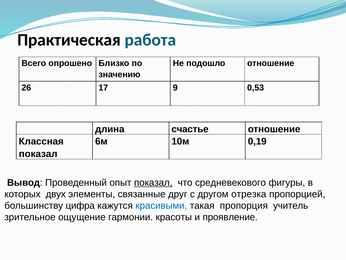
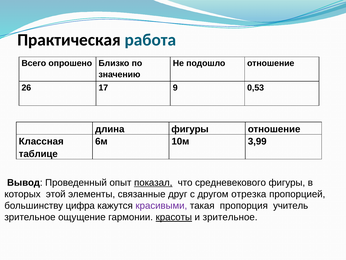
длина счастье: счастье -> фигуры
0,19: 0,19 -> 3,99
показал at (38, 154): показал -> таблице
двух: двух -> этой
красивыми colour: blue -> purple
красоты underline: none -> present
и проявление: проявление -> зрительное
